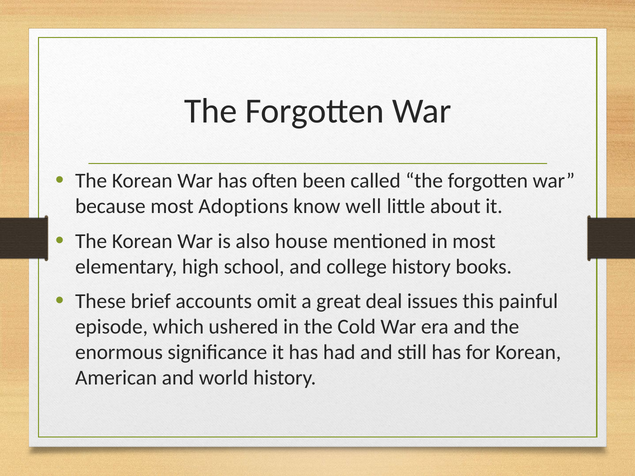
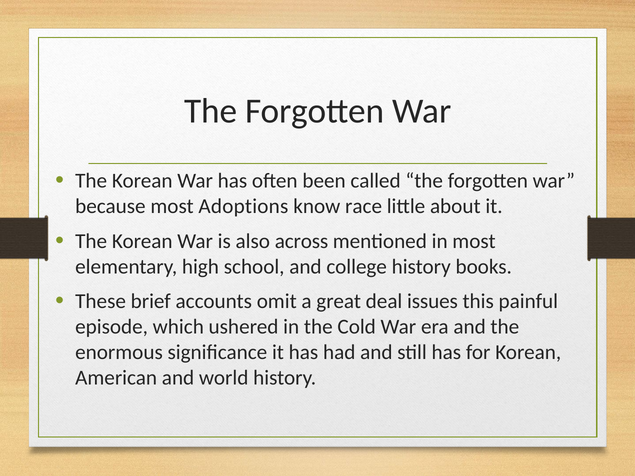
well: well -> race
house: house -> across
